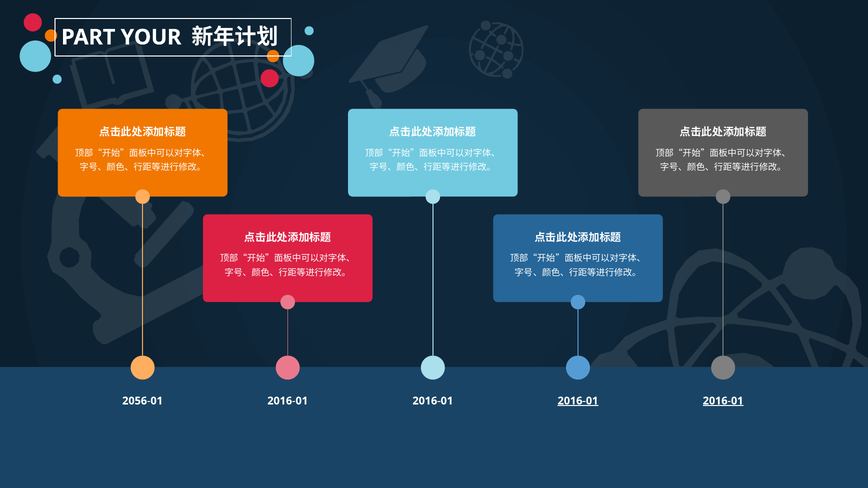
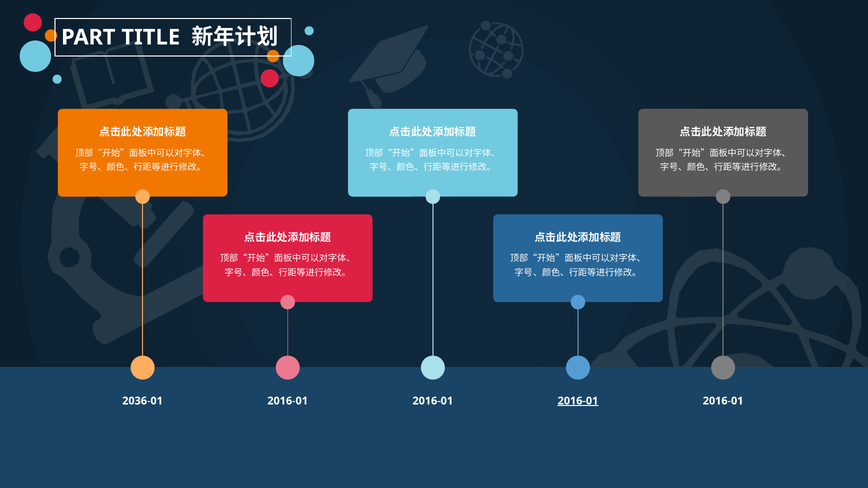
YOUR: YOUR -> TITLE
2056-01: 2056-01 -> 2036-01
2016-01 at (723, 401) underline: present -> none
